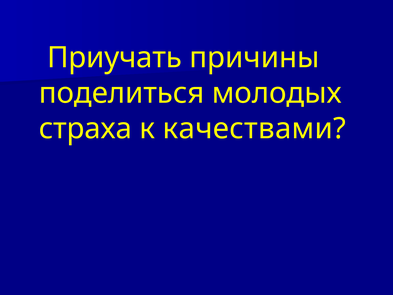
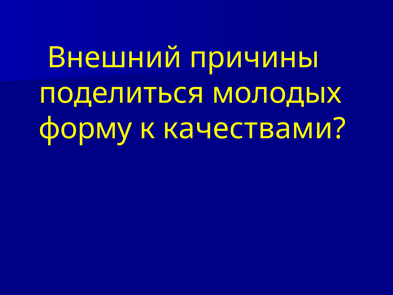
Приучать: Приучать -> Внешний
страха: страха -> форму
